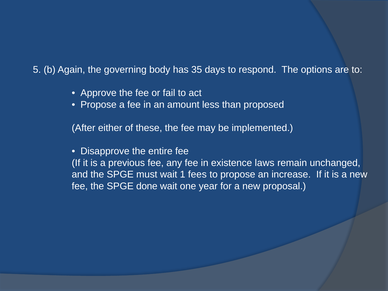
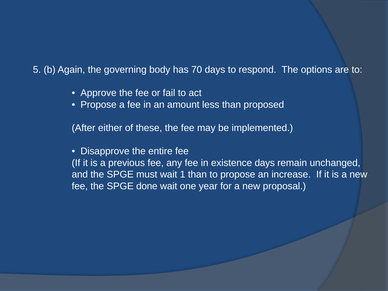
35: 35 -> 70
existence laws: laws -> days
1 fees: fees -> than
